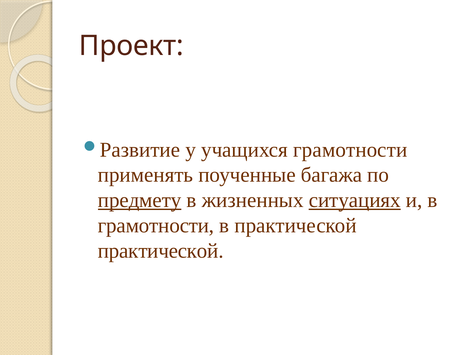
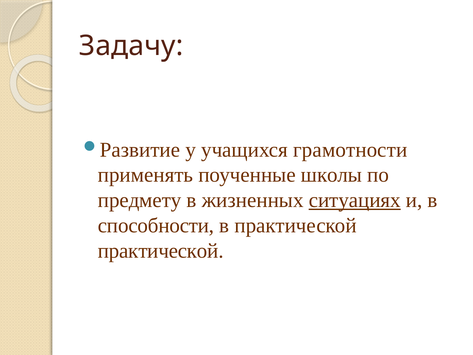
Проект: Проект -> Задачу
багажа: багажа -> школы
предмету underline: present -> none
грамотности at (156, 225): грамотности -> способности
